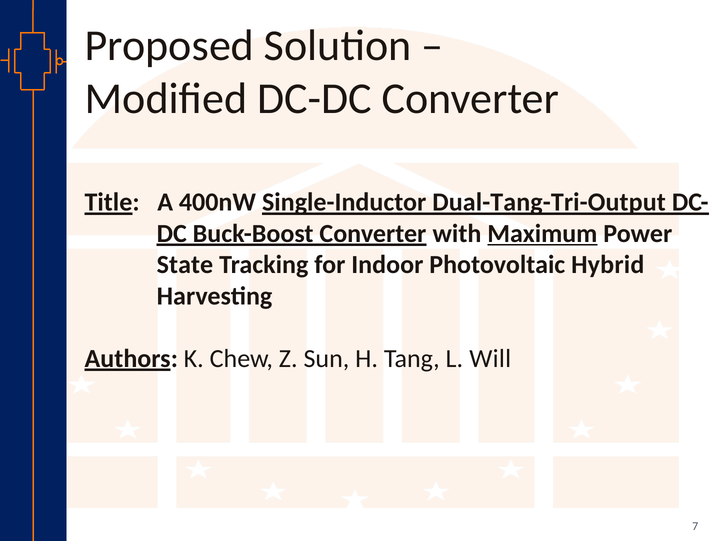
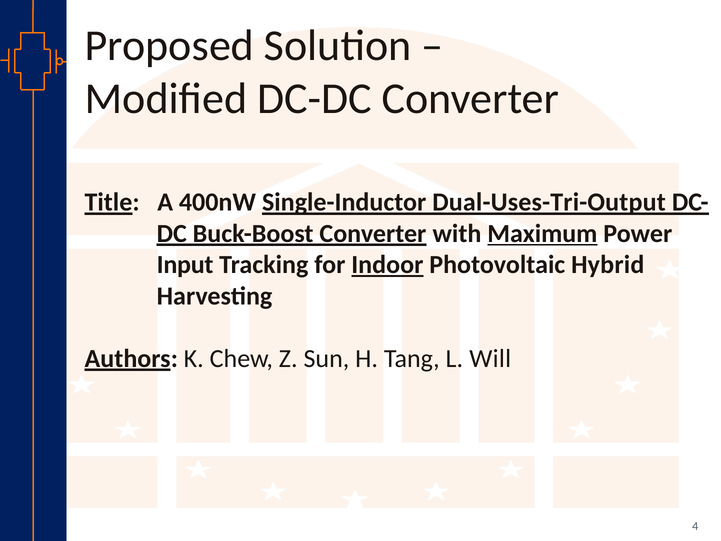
Dual-Tang-Tri-Output: Dual-Tang-Tri-Output -> Dual-Uses-Tri-Output
State: State -> Input
Indoor underline: none -> present
7: 7 -> 4
